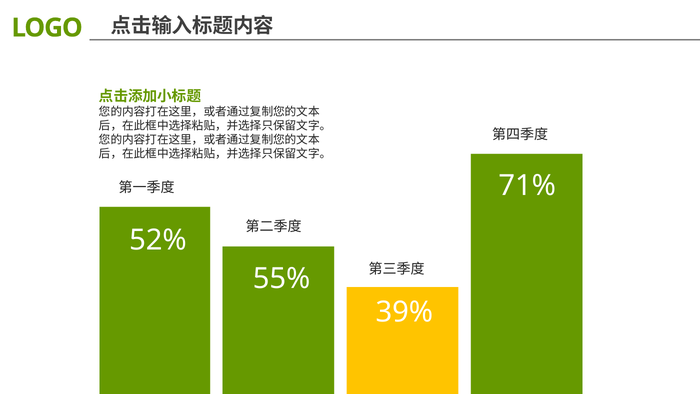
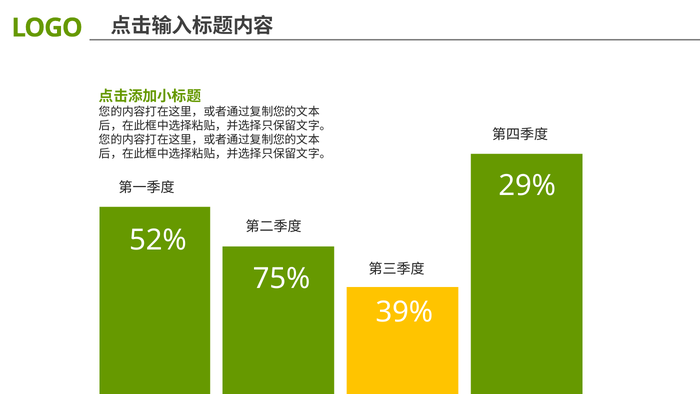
71%: 71% -> 29%
55%: 55% -> 75%
